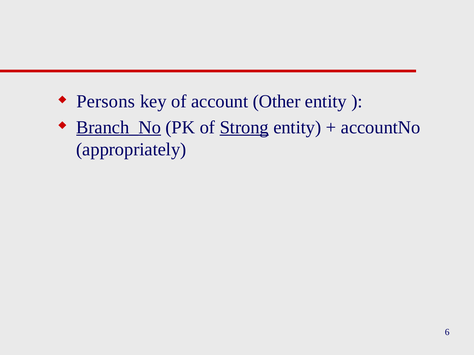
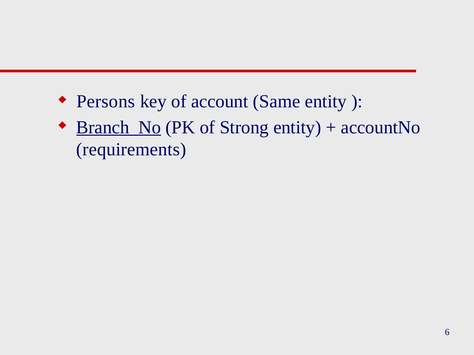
Other: Other -> Same
Strong underline: present -> none
appropriately: appropriately -> requirements
